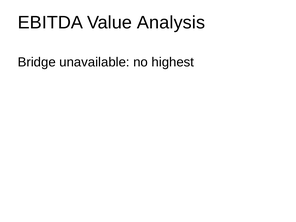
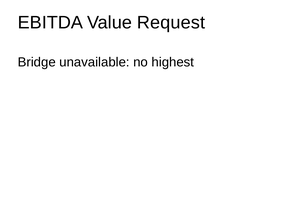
Analysis: Analysis -> Request
